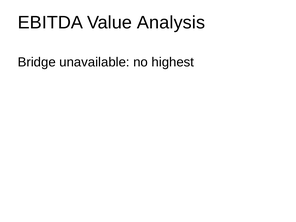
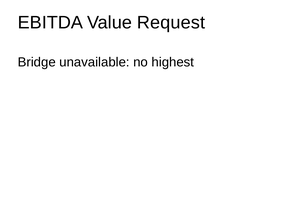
Analysis: Analysis -> Request
